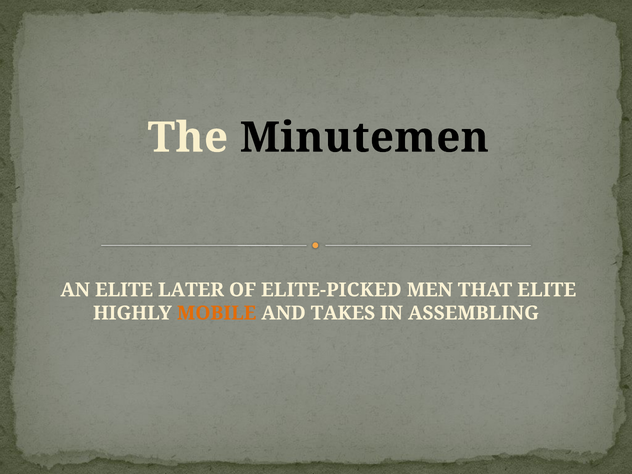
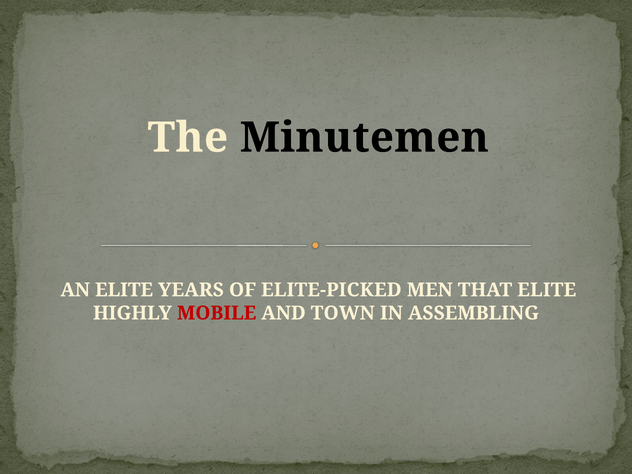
LATER: LATER -> YEARS
MOBILE colour: orange -> red
TAKES: TAKES -> TOWN
